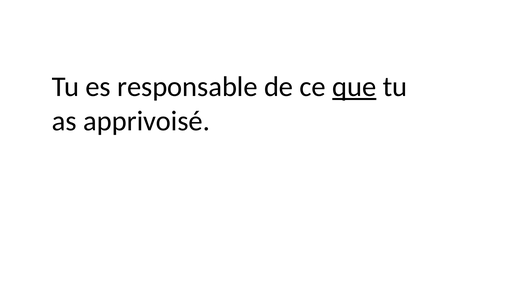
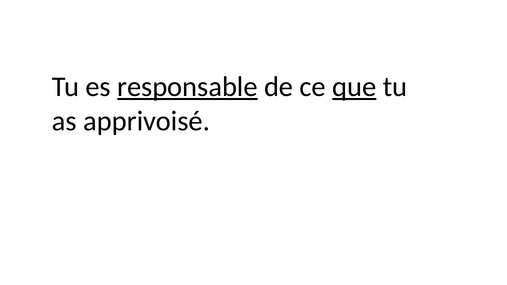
responsable underline: none -> present
